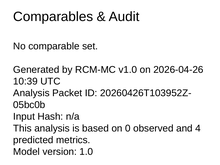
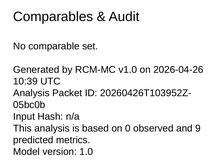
4: 4 -> 9
